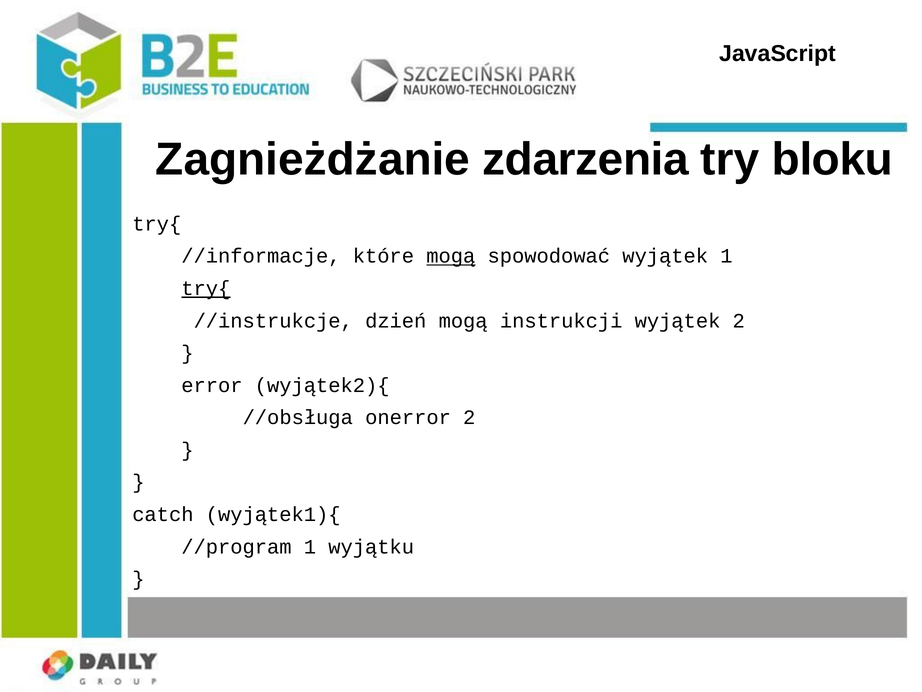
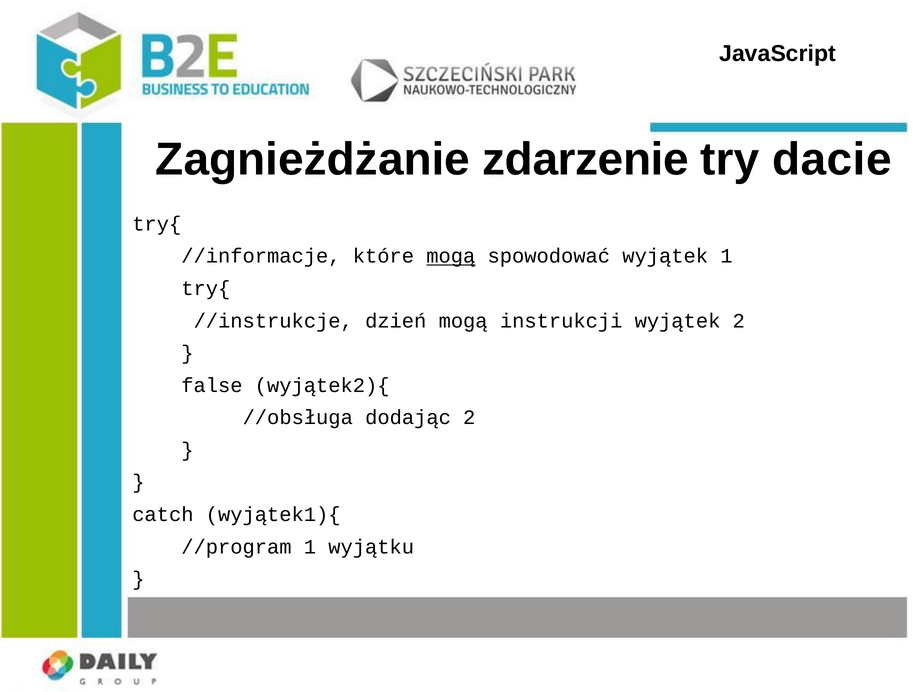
zdarzenia: zdarzenia -> zdarzenie
bloku: bloku -> dacie
try{ at (206, 288) underline: present -> none
error: error -> false
onerror: onerror -> dodając
